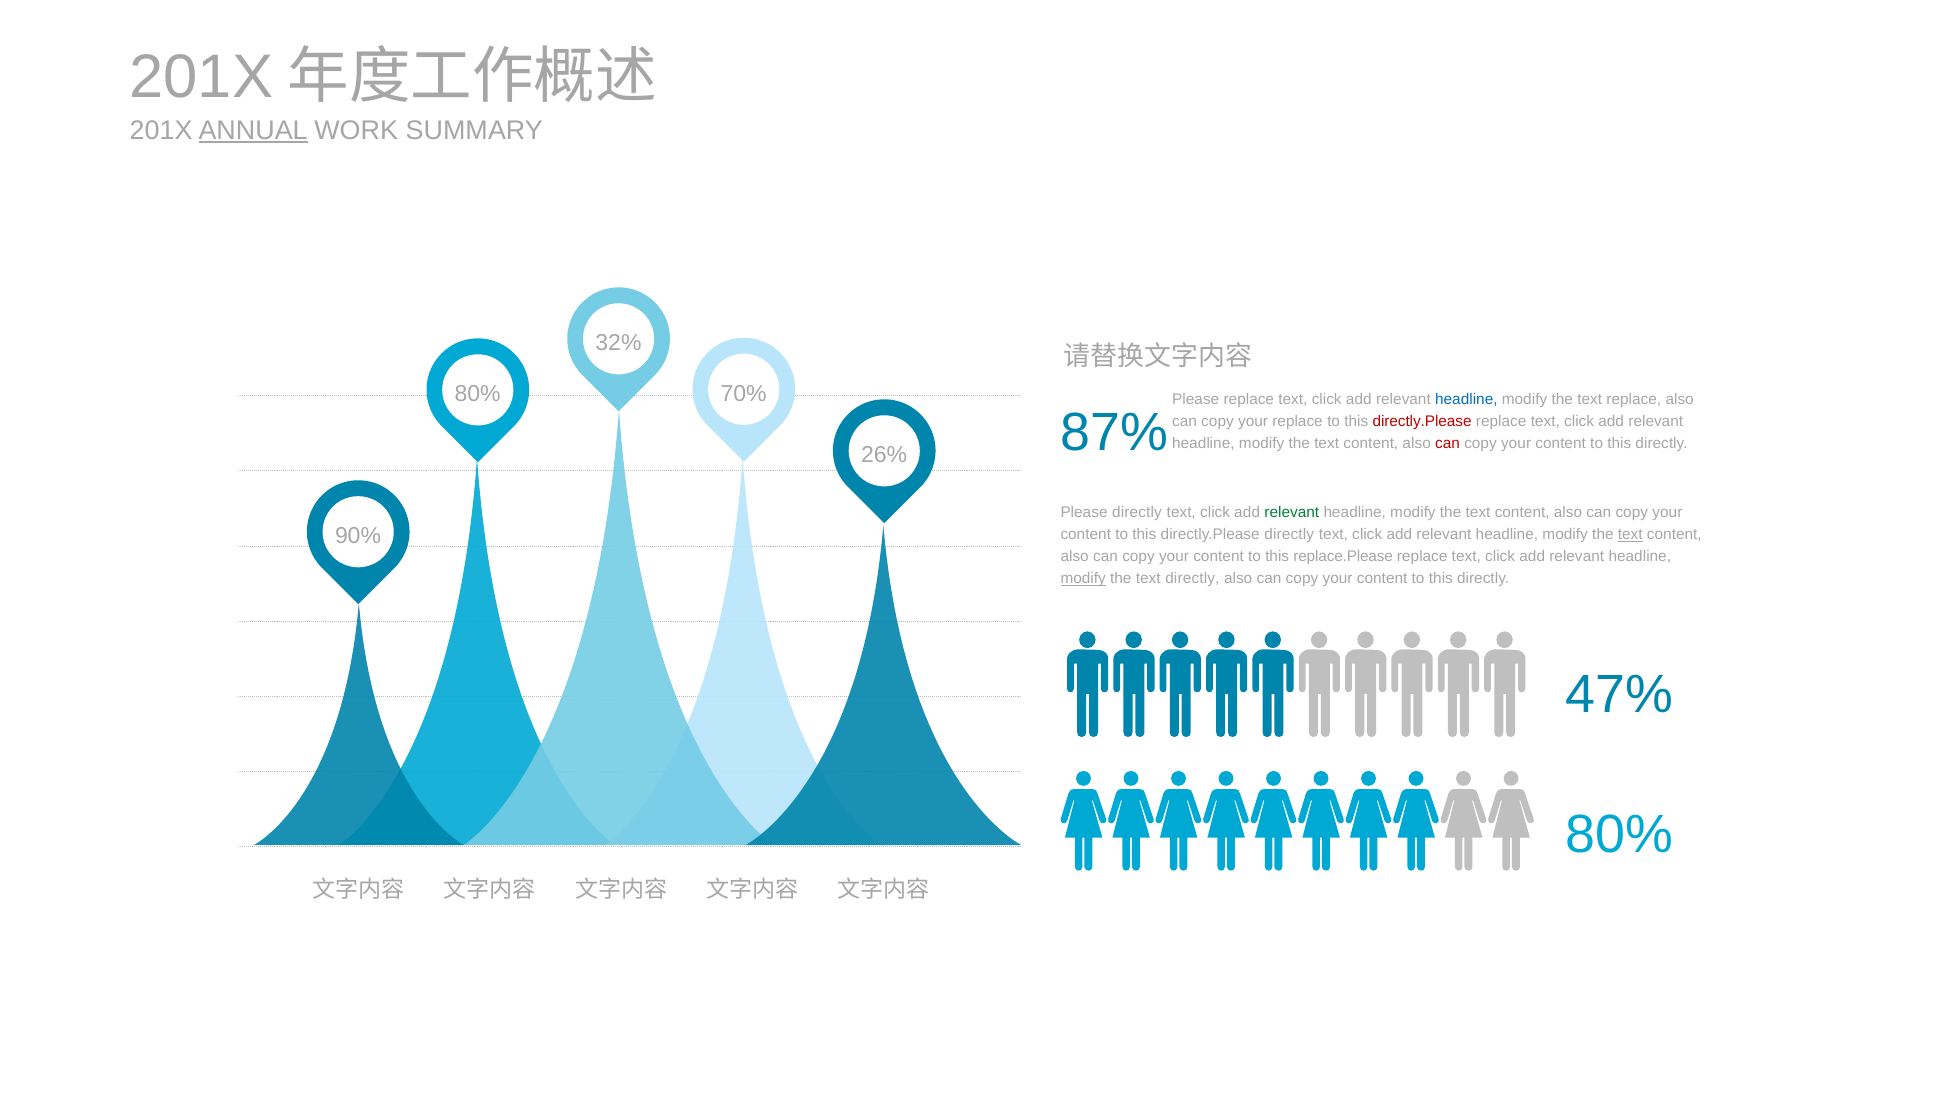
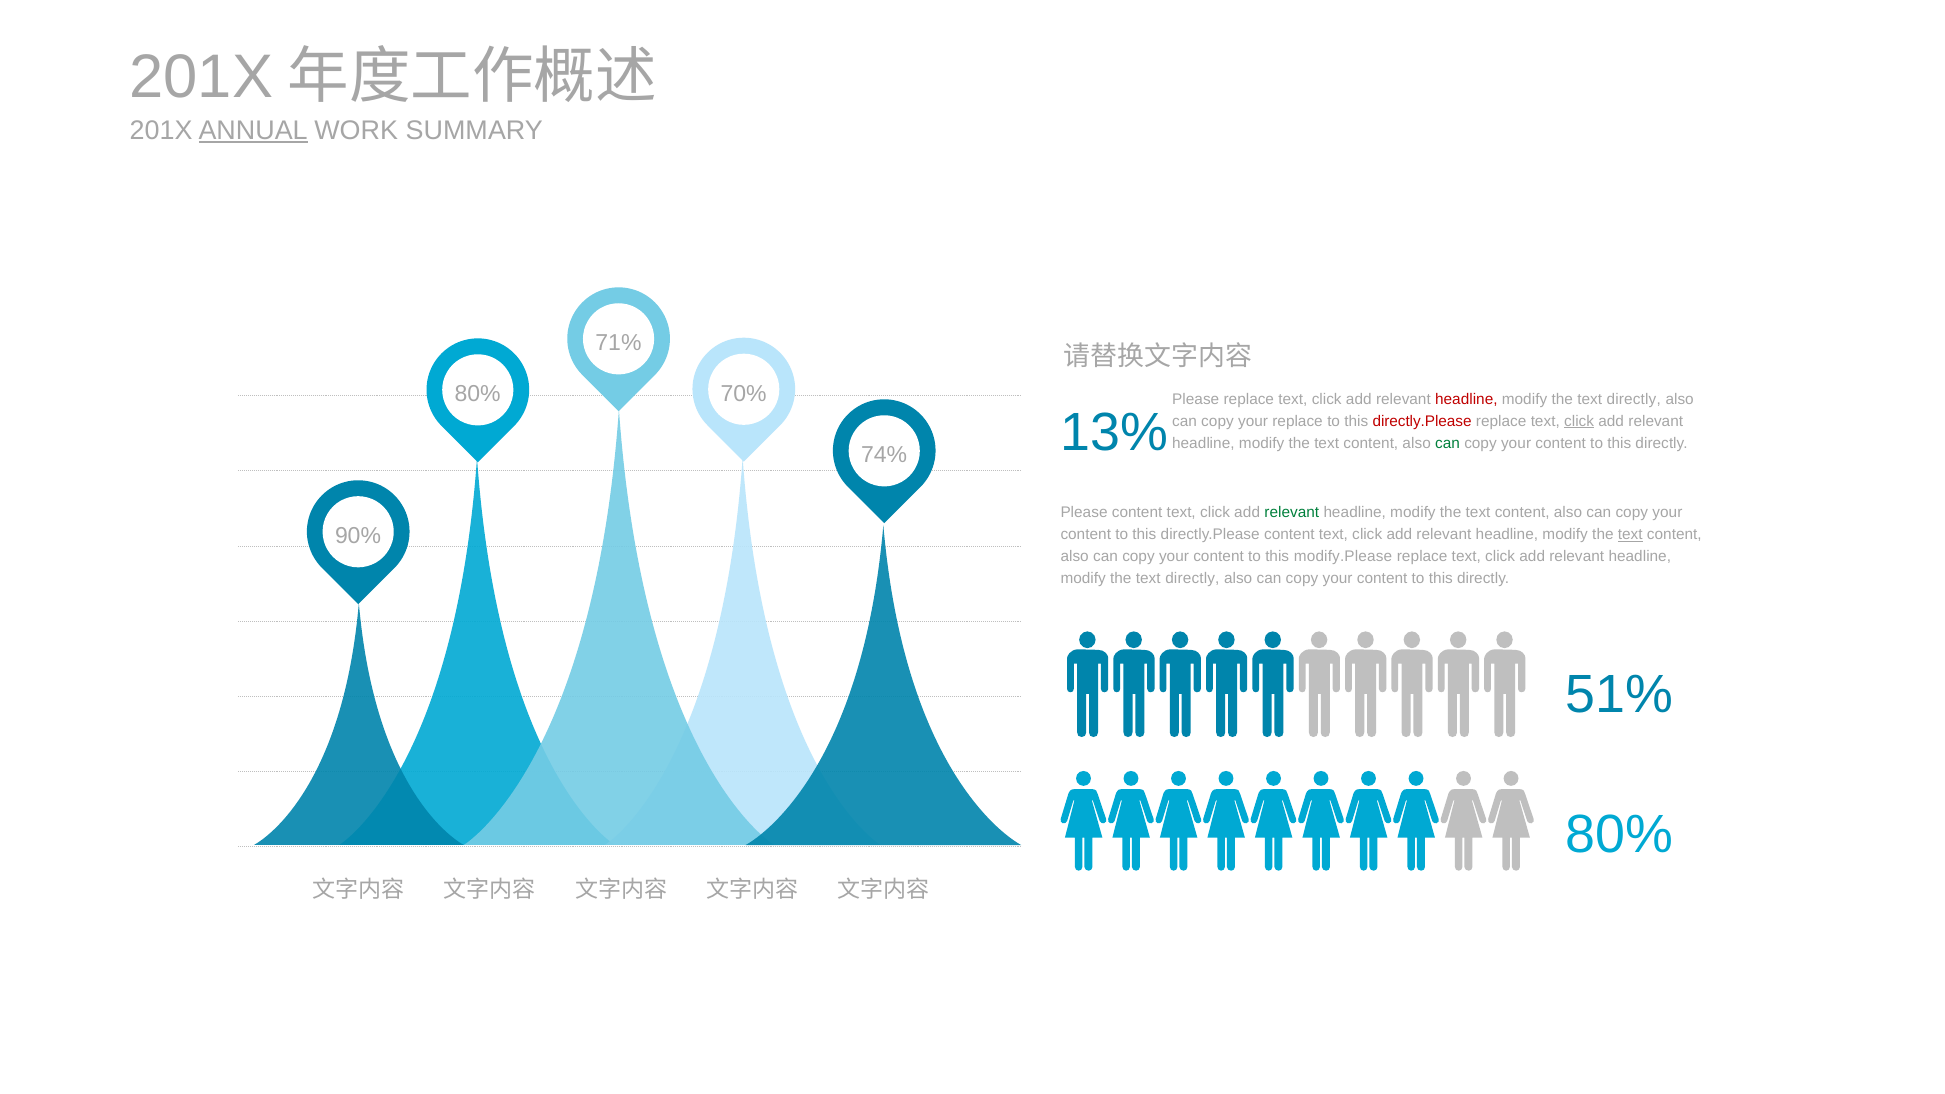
32%: 32% -> 71%
headline at (1466, 399) colour: blue -> red
replace at (1634, 399): replace -> directly
87%: 87% -> 13%
click at (1579, 421) underline: none -> present
can at (1448, 443) colour: red -> green
26%: 26% -> 74%
Please directly: directly -> content
directly.Please directly: directly -> content
replace.Please: replace.Please -> modify.Please
modify at (1083, 579) underline: present -> none
47%: 47% -> 51%
